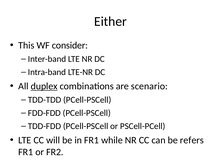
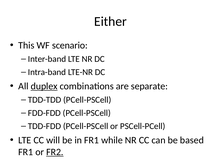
consider: consider -> scenario
scenario: scenario -> separate
refers: refers -> based
FR2 underline: none -> present
